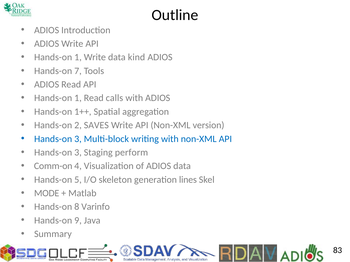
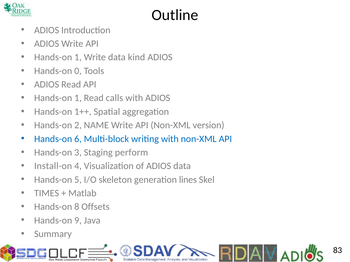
7: 7 -> 0
SAVES: SAVES -> NAME
3 at (78, 139): 3 -> 6
Comm-on: Comm-on -> Install-on
MODE: MODE -> TIMES
Varinfo: Varinfo -> Offsets
